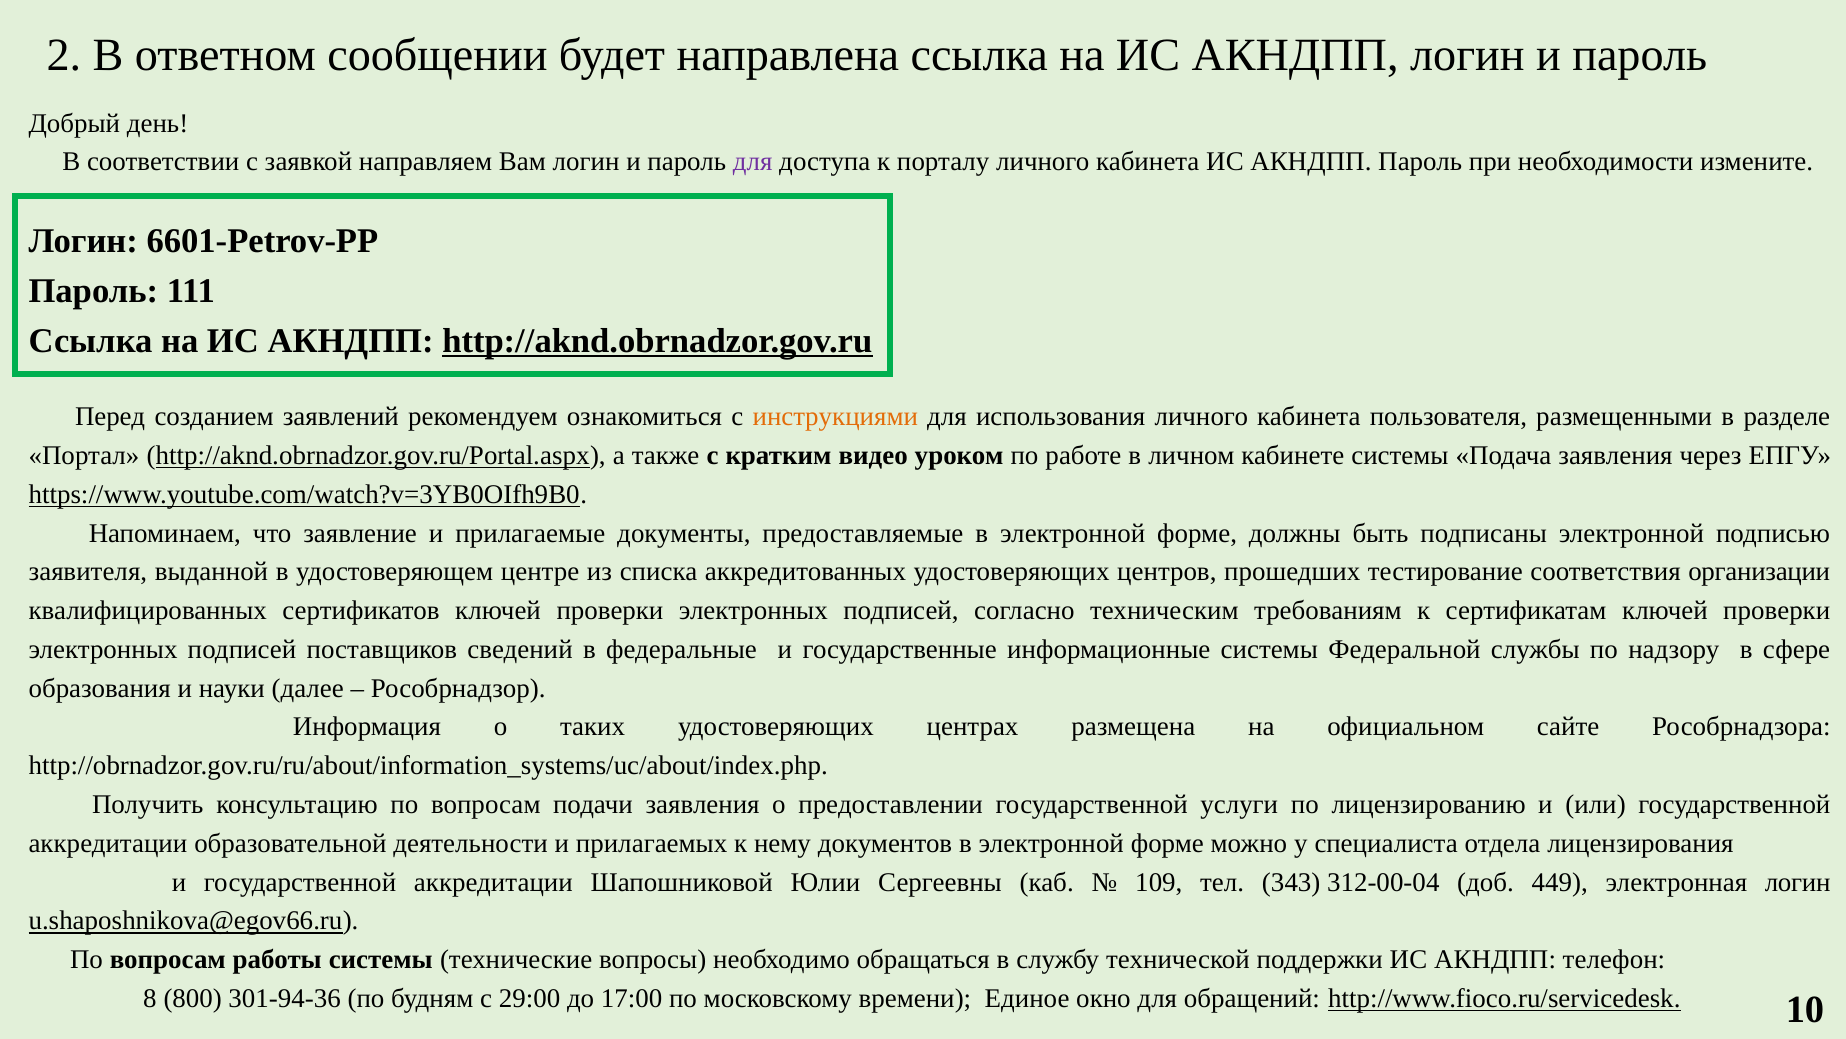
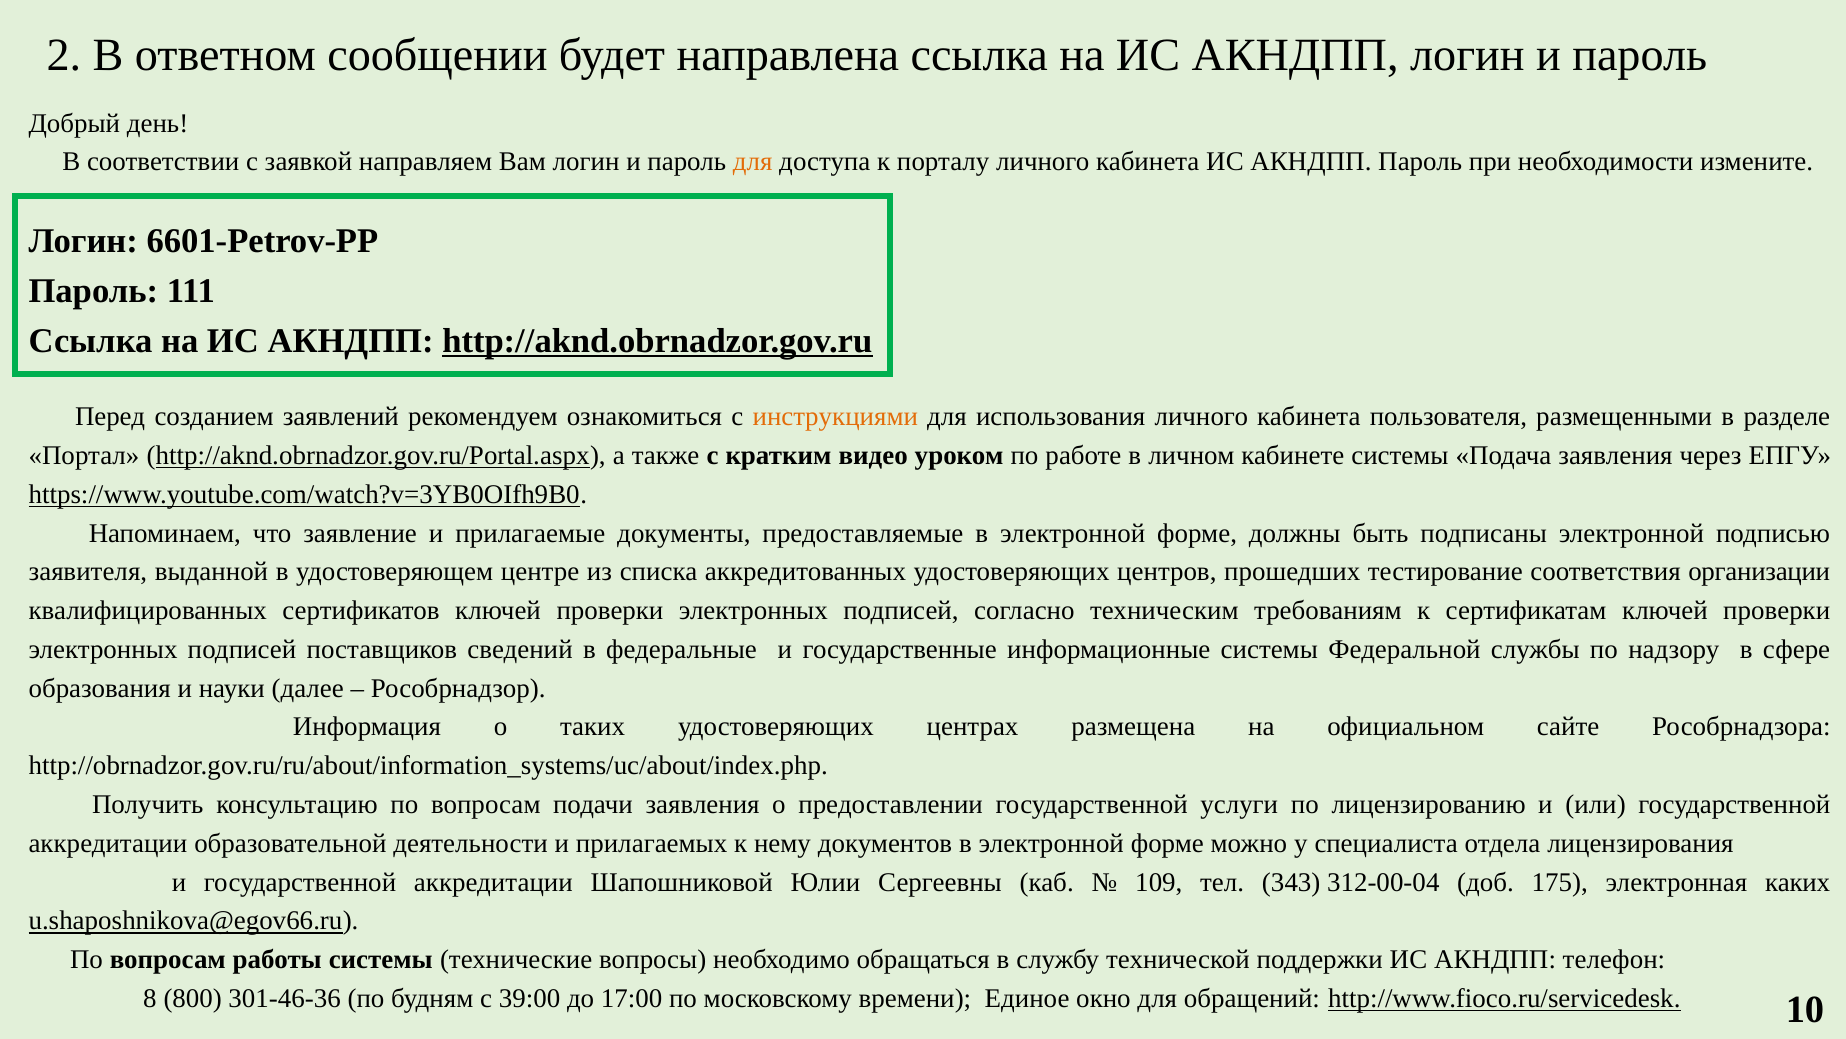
для at (753, 162) colour: purple -> orange
449: 449 -> 175
электронная логин: логин -> каких
301-94-36: 301-94-36 -> 301-46-36
29:00: 29:00 -> 39:00
